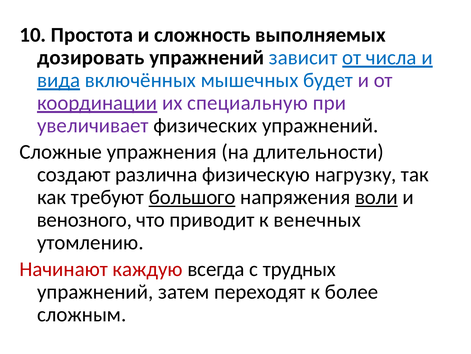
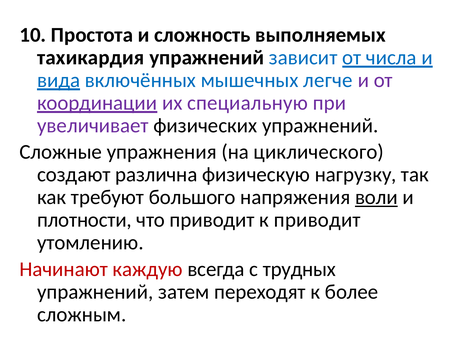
дозировать: дозировать -> тахикардия
будет: будет -> легче
длительности: длительности -> циклического
большого underline: present -> none
венозного: венозного -> плотности
к венечных: венечных -> приводит
